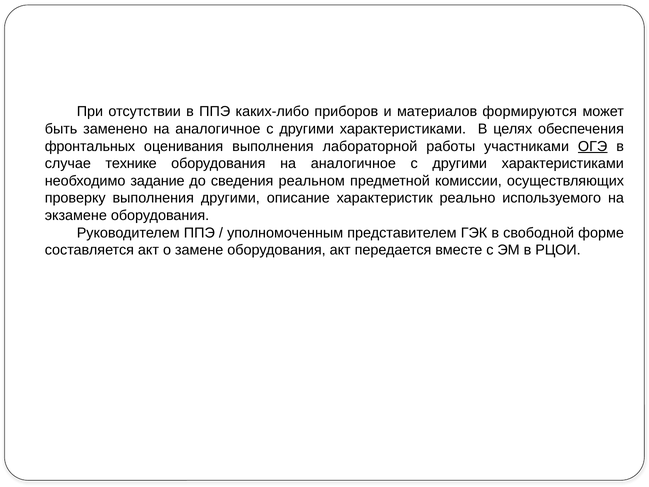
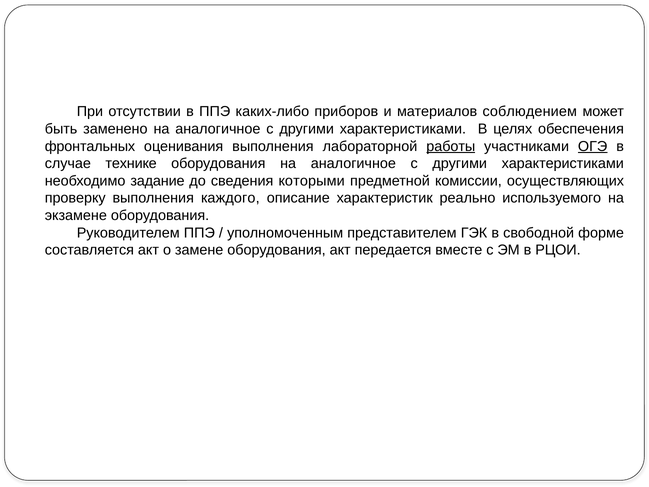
формируются: формируются -> соблюдением
работы underline: none -> present
реальном: реальном -> которыми
выполнения другими: другими -> каждого
